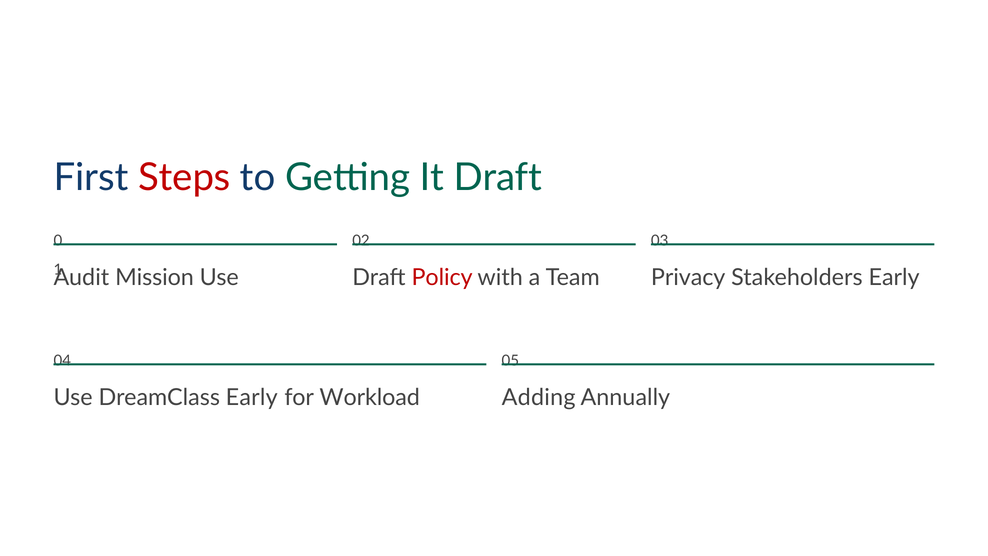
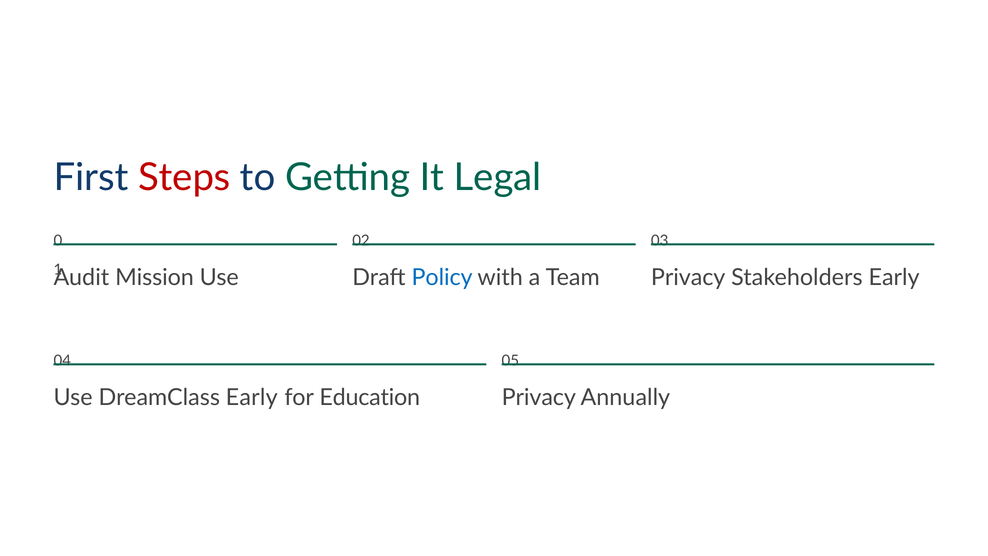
It Draft: Draft -> Legal
Policy colour: red -> blue
Workload: Workload -> Education
Adding at (539, 397): Adding -> Privacy
